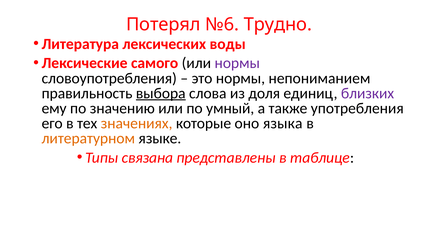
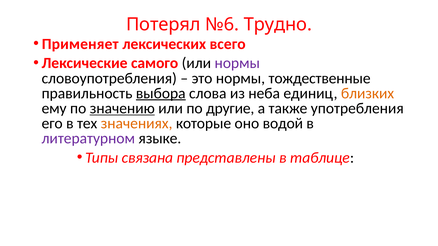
Литература: Литература -> Применяет
воды: воды -> всего
непониманием: непониманием -> тождественные
доля: доля -> неба
близких colour: purple -> orange
значению underline: none -> present
умный: умный -> другие
языка: языка -> водой
литературном colour: orange -> purple
